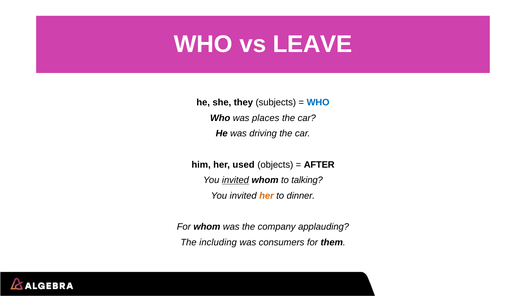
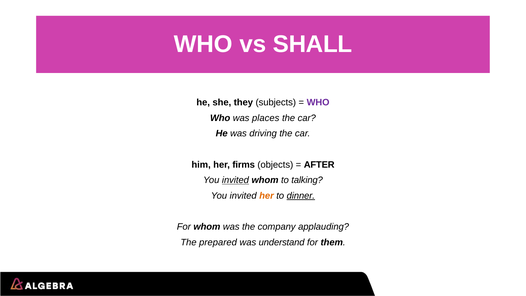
LEAVE: LEAVE -> SHALL
WHO at (318, 102) colour: blue -> purple
used: used -> firms
dinner underline: none -> present
including: including -> prepared
consumers: consumers -> understand
